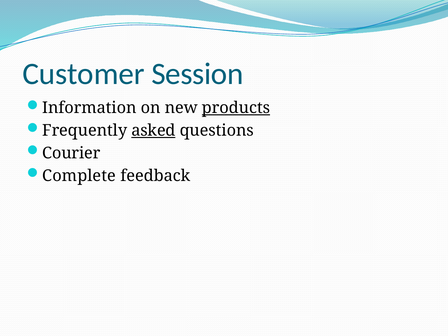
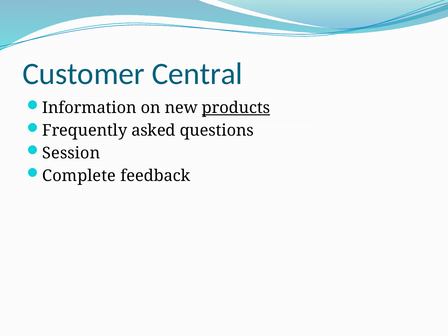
Session: Session -> Central
asked underline: present -> none
Courier: Courier -> Session
